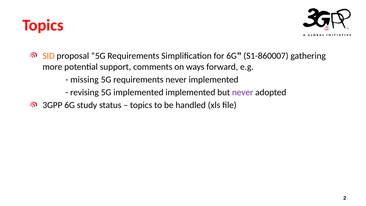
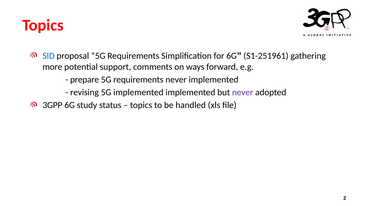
SID colour: orange -> blue
S1-860007: S1-860007 -> S1-251961
missing: missing -> prepare
